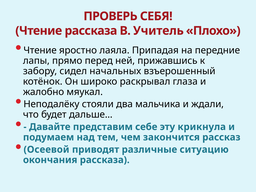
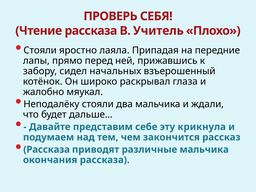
Чтение at (40, 50): Чтение -> Стояли
Осеевой at (46, 150): Осеевой -> Рассказа
различные ситуацию: ситуацию -> мальчика
